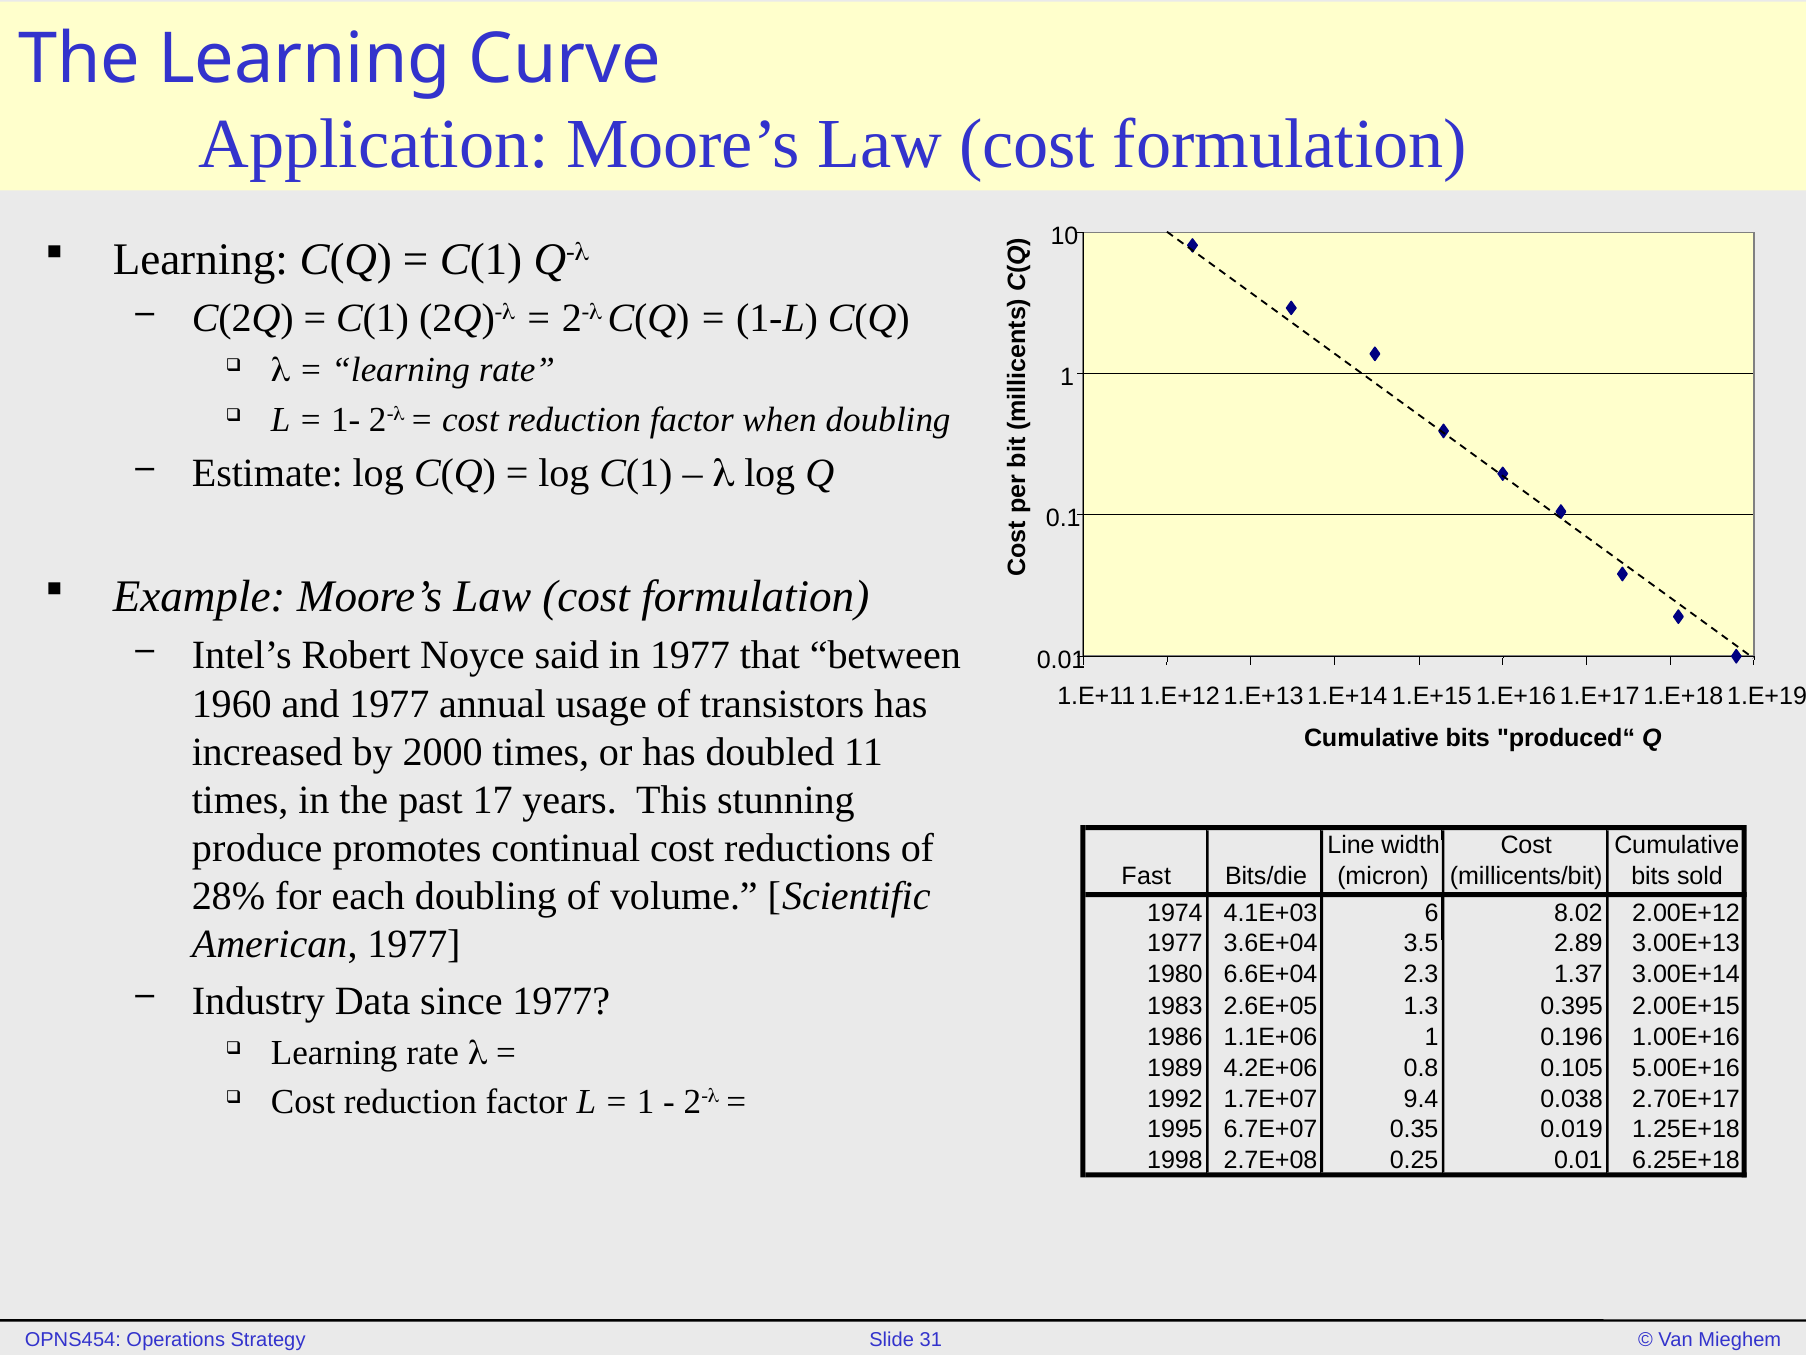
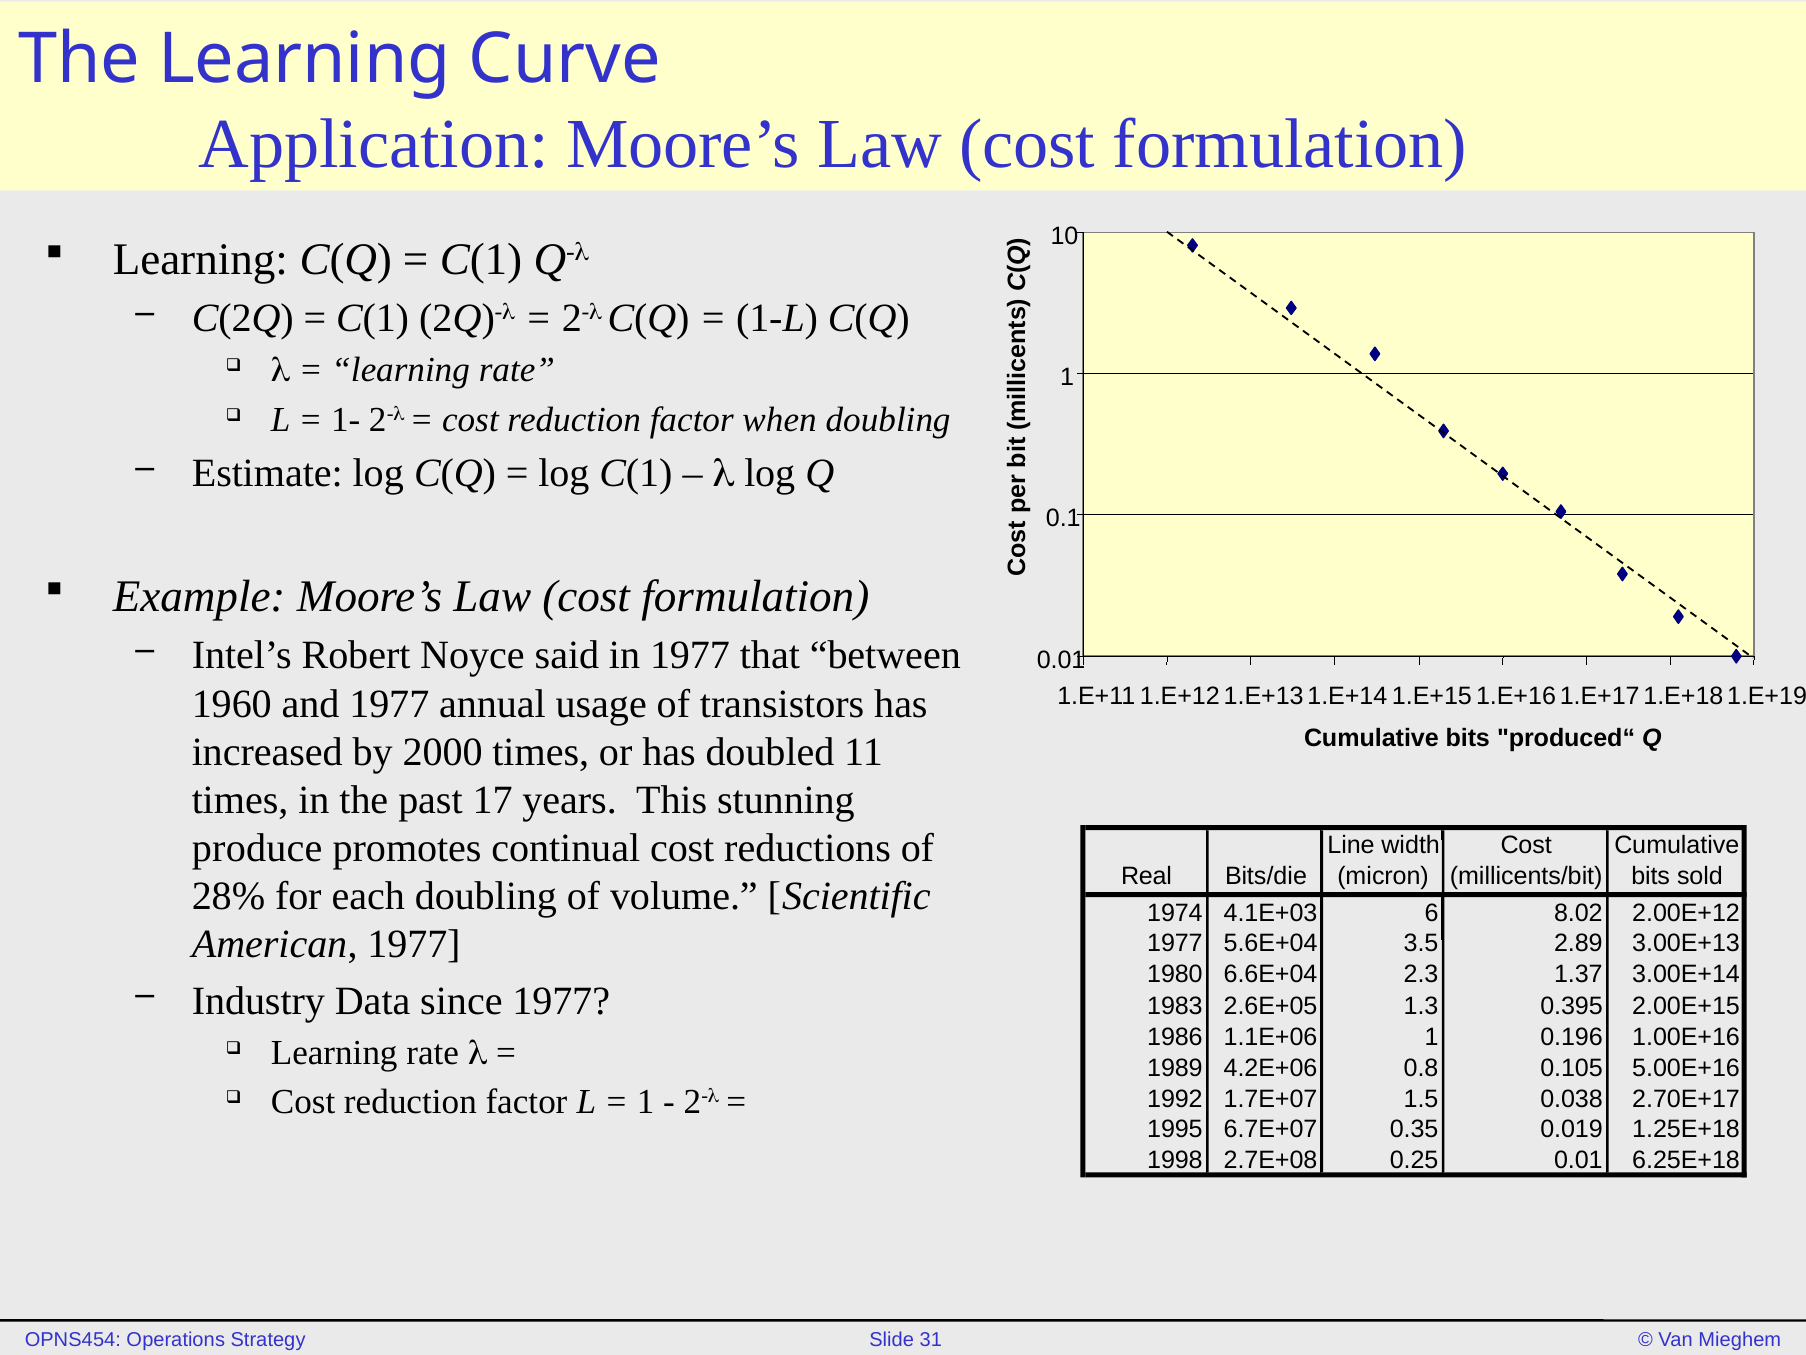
Fast: Fast -> Real
3.6E+04: 3.6E+04 -> 5.6E+04
9.4: 9.4 -> 1.5
